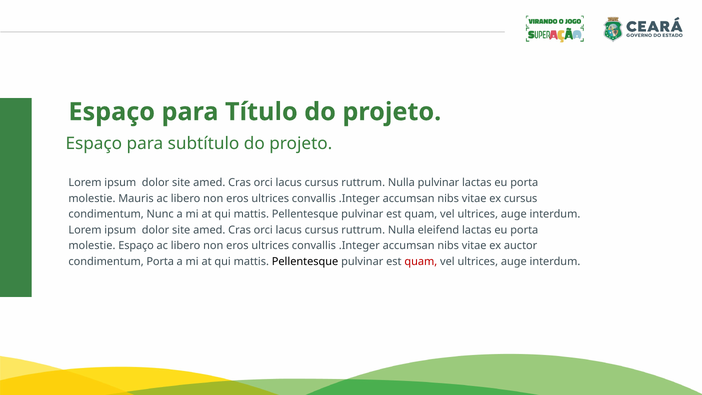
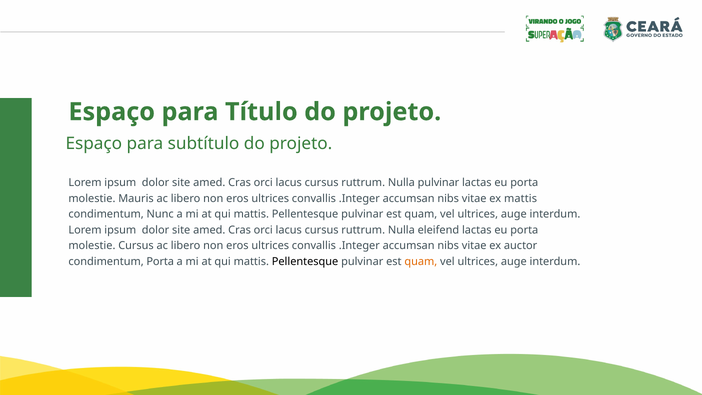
ex cursus: cursus -> mattis
molestie Espaço: Espaço -> Cursus
quam at (421, 262) colour: red -> orange
